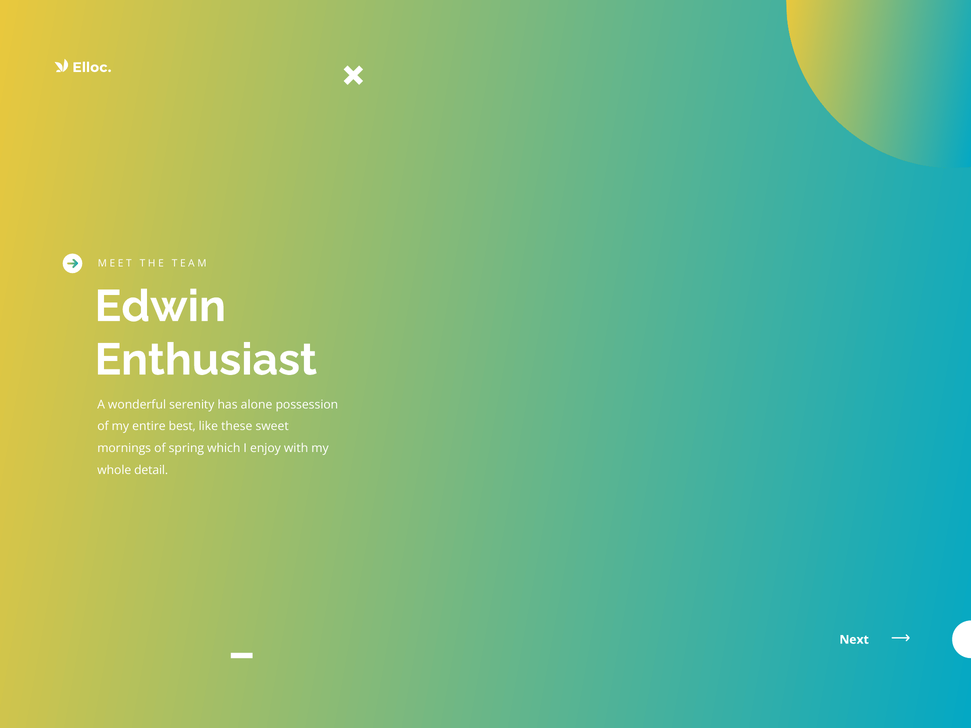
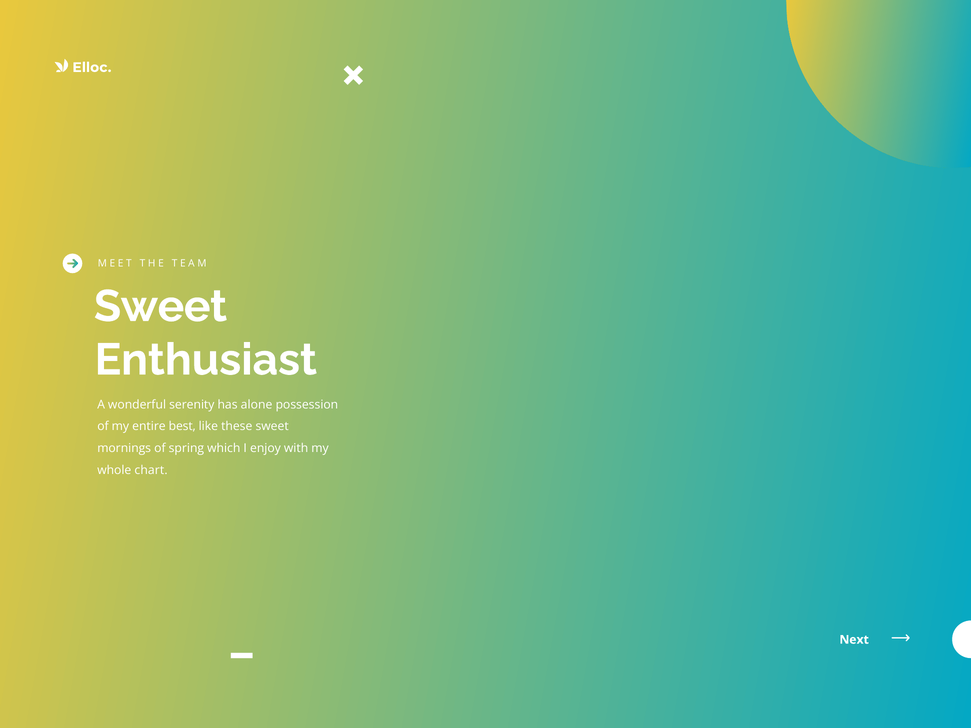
Edwin at (160, 307): Edwin -> Sweet
detail: detail -> chart
